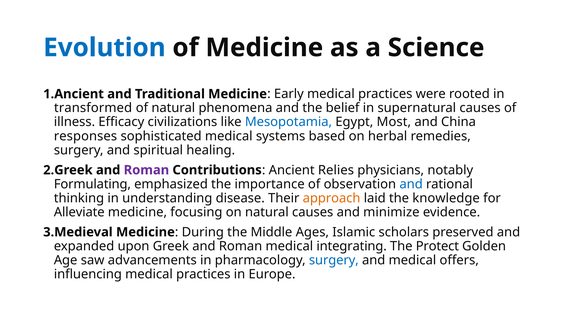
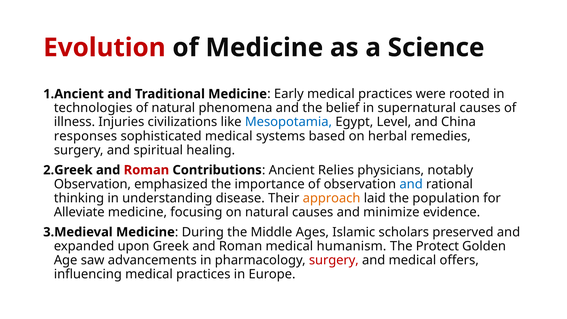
Evolution colour: blue -> red
transformed: transformed -> technologies
Efficacy: Efficacy -> Injuries
Most: Most -> Level
Roman at (146, 170) colour: purple -> red
Formulating at (92, 184): Formulating -> Observation
knowledge: knowledge -> population
integrating: integrating -> humanism
surgery at (334, 260) colour: blue -> red
